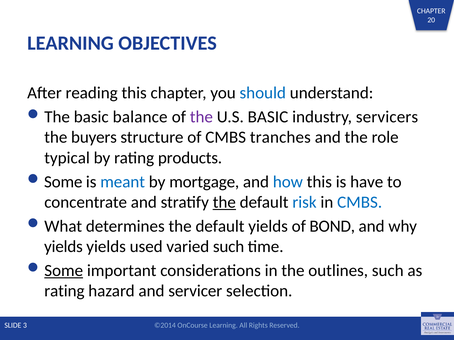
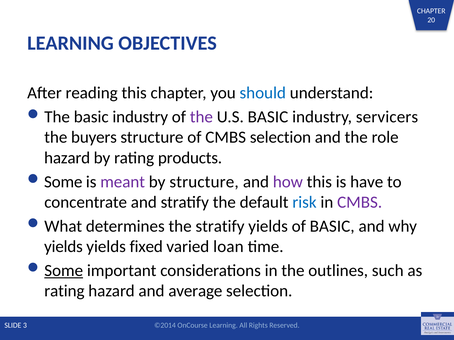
The basic balance: balance -> industry
CMBS tranches: tranches -> selection
typical at (67, 158): typical -> hazard
meant colour: blue -> purple
by mortgage: mortgage -> structure
how colour: blue -> purple
the at (224, 202) underline: present -> none
CMBS at (360, 202) colour: blue -> purple
determines the default: default -> stratify
of BOND: BOND -> BASIC
used: used -> fixed
varied such: such -> loan
servicer: servicer -> average
